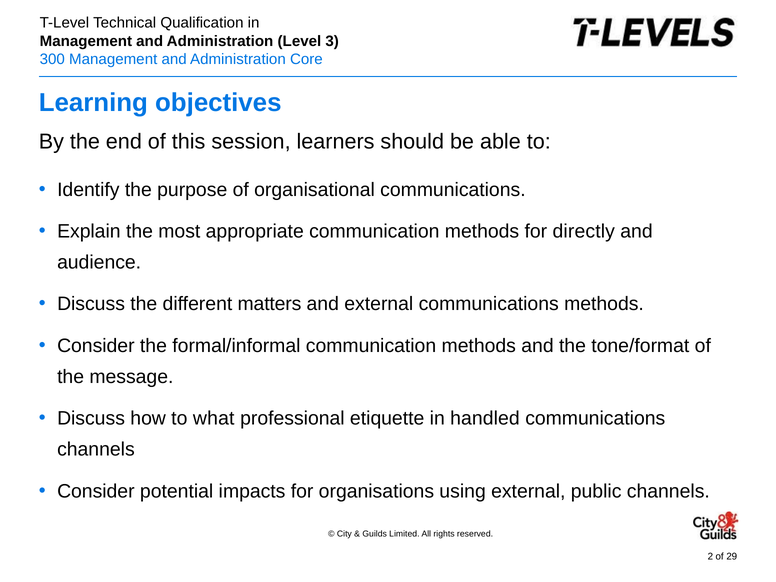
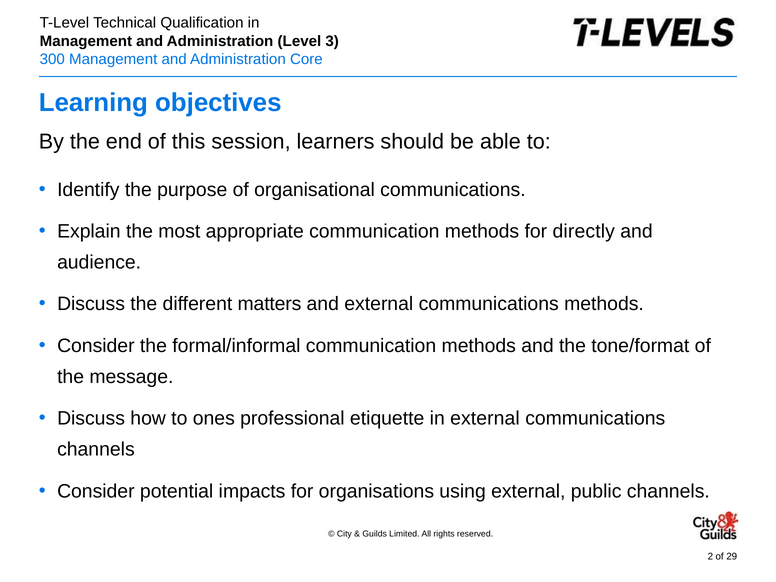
what: what -> ones
in handled: handled -> external
